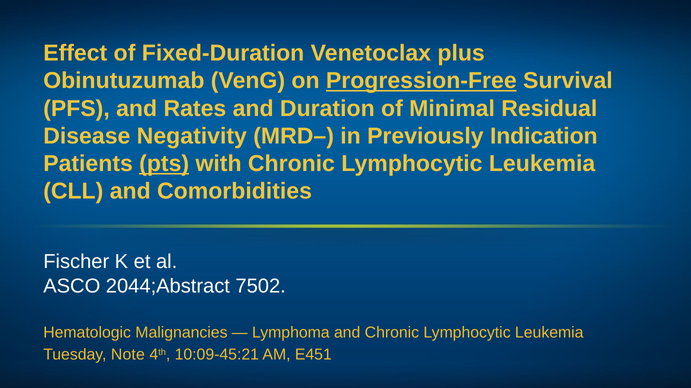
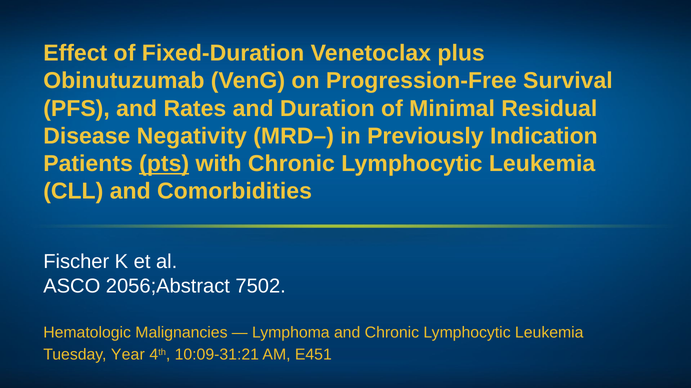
Progression-Free underline: present -> none
2044;Abstract: 2044;Abstract -> 2056;Abstract
Note: Note -> Year
10:09-45:21: 10:09-45:21 -> 10:09-31:21
